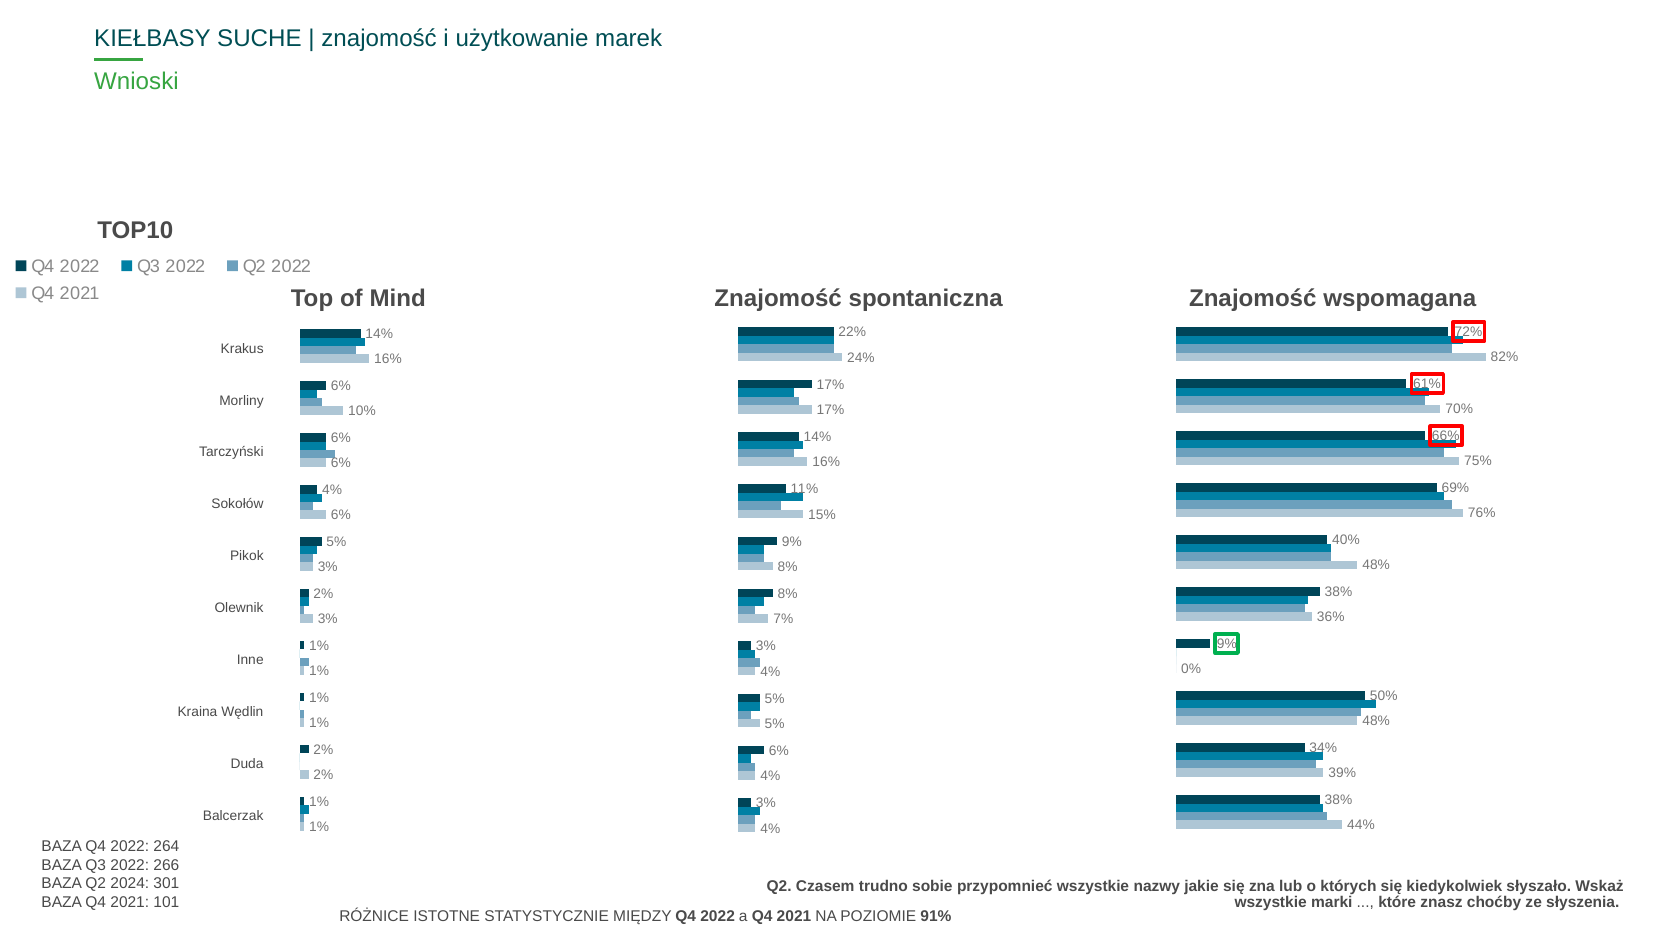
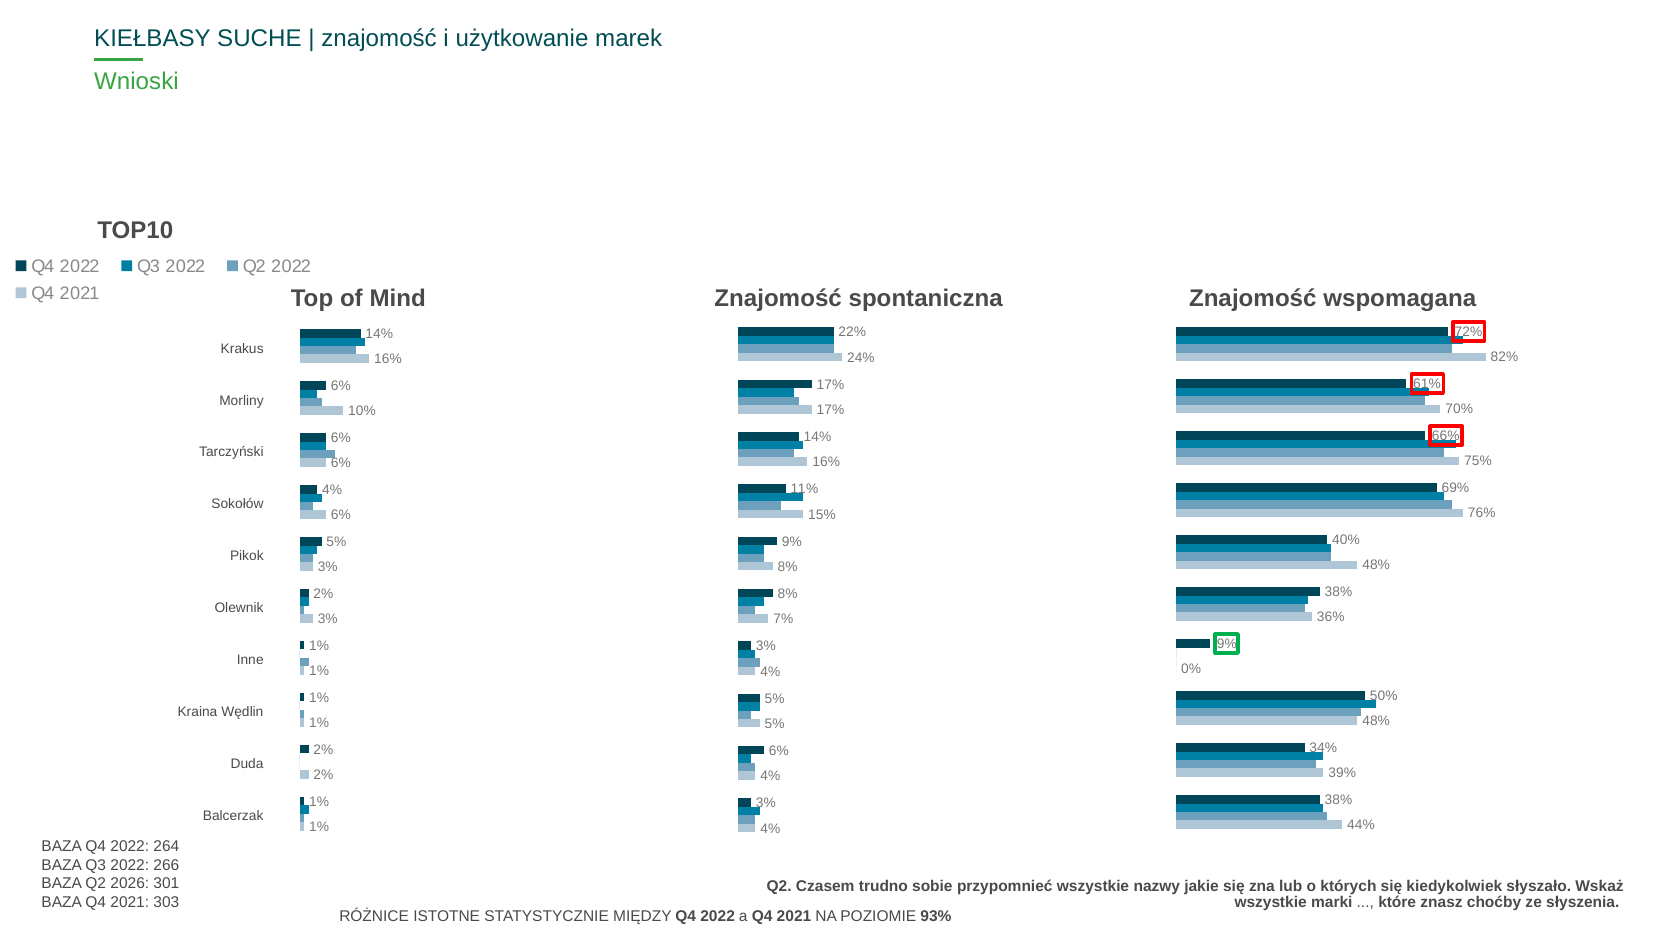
2024: 2024 -> 2026
101: 101 -> 303
91%: 91% -> 93%
